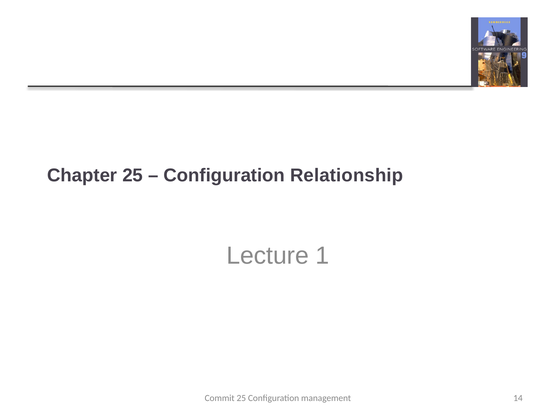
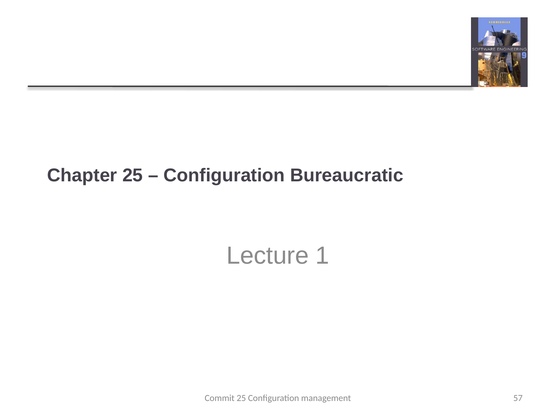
Relationship: Relationship -> Bureaucratic
14: 14 -> 57
